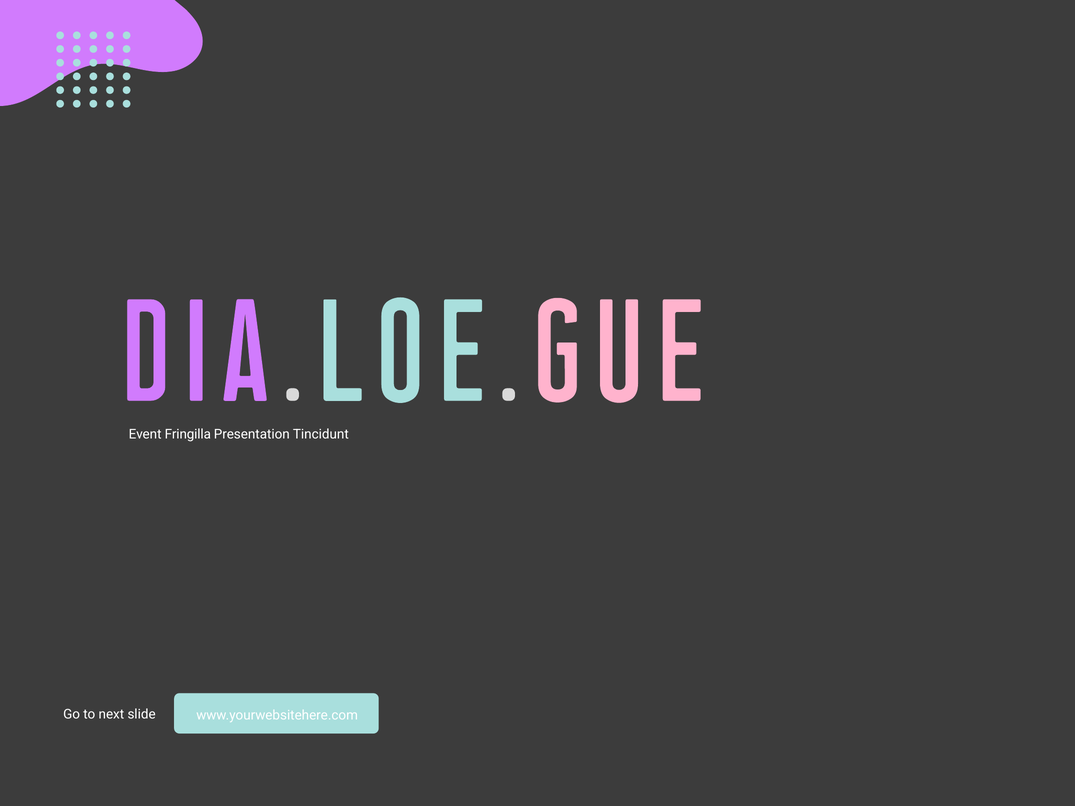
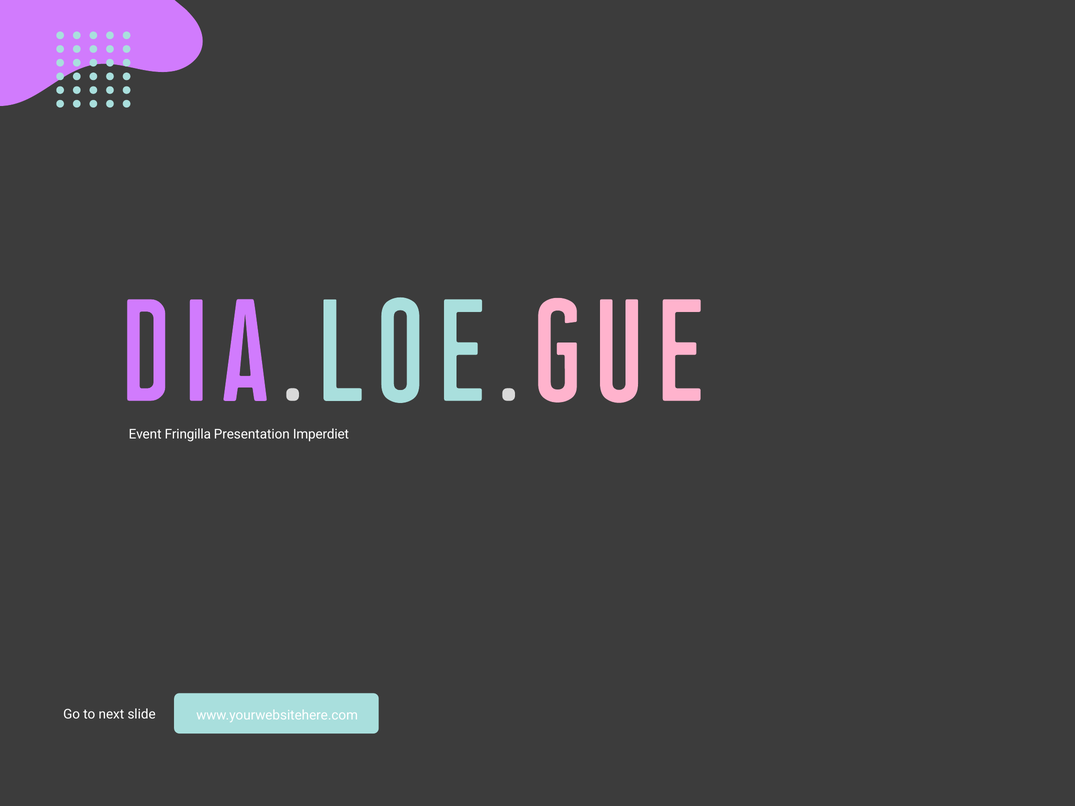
Tincidunt: Tincidunt -> Imperdiet
